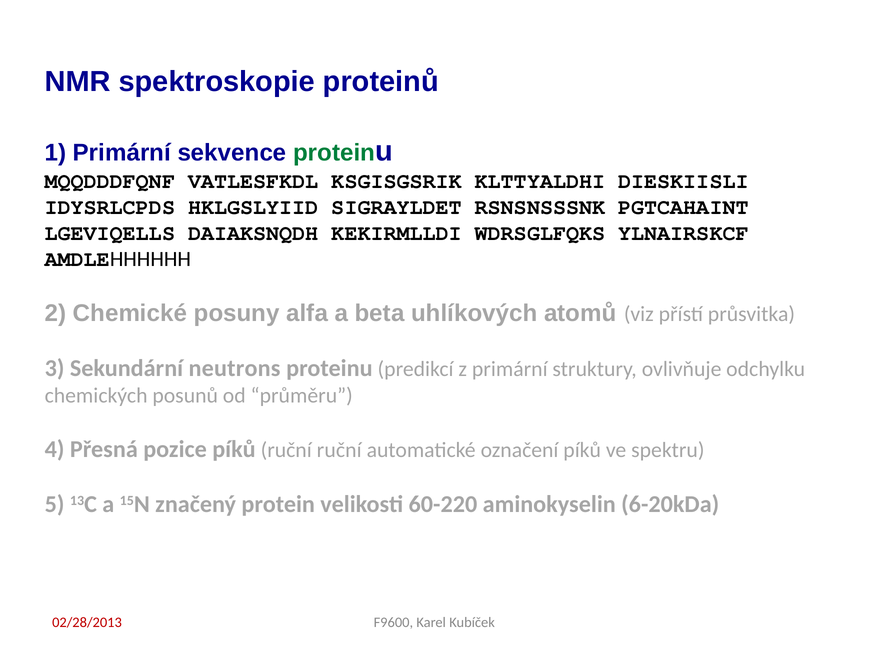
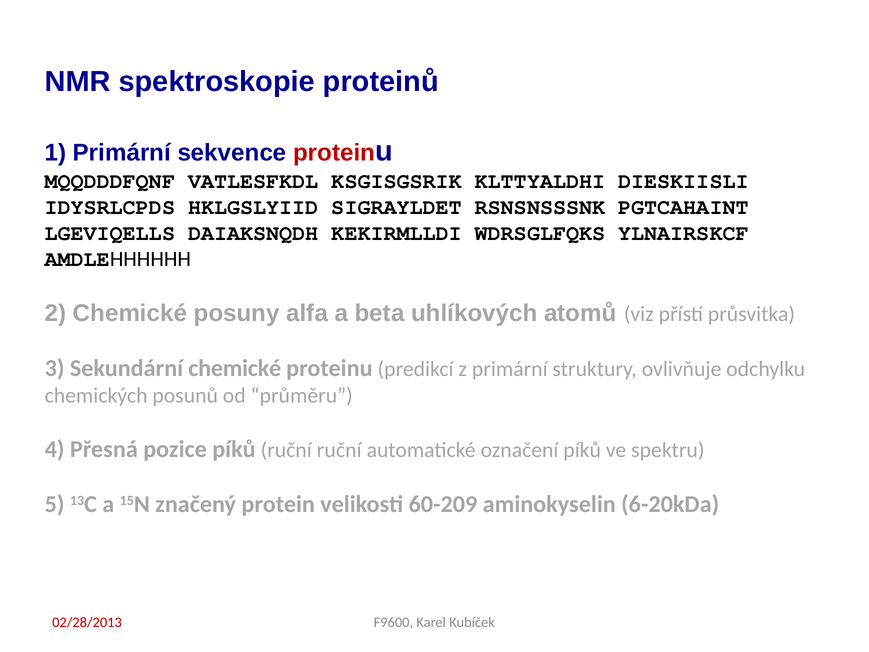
protein at (334, 153) colour: green -> red
Sekundární neutrons: neutrons -> chemické
60-220: 60-220 -> 60-209
